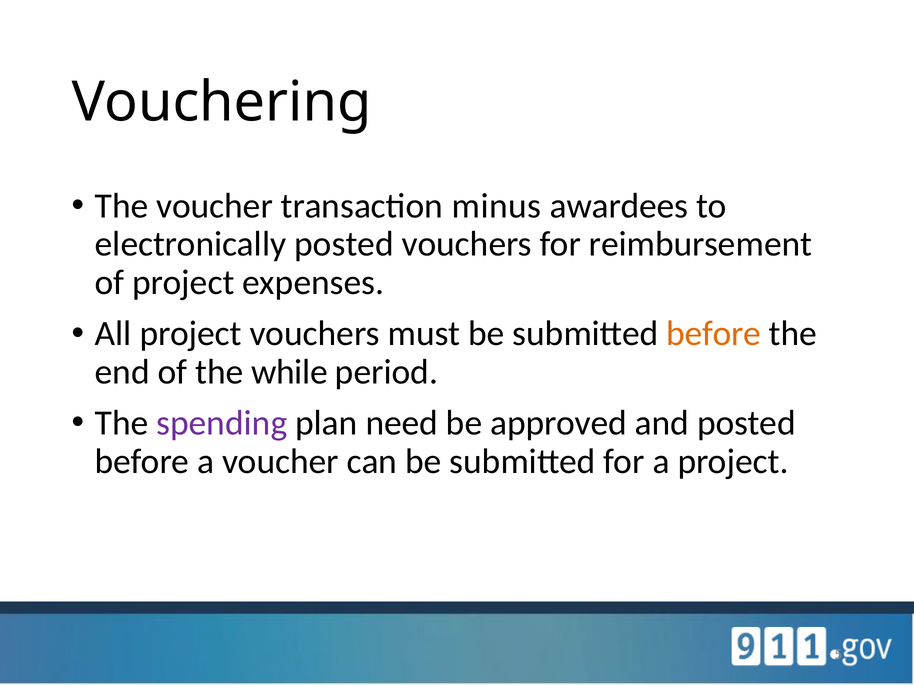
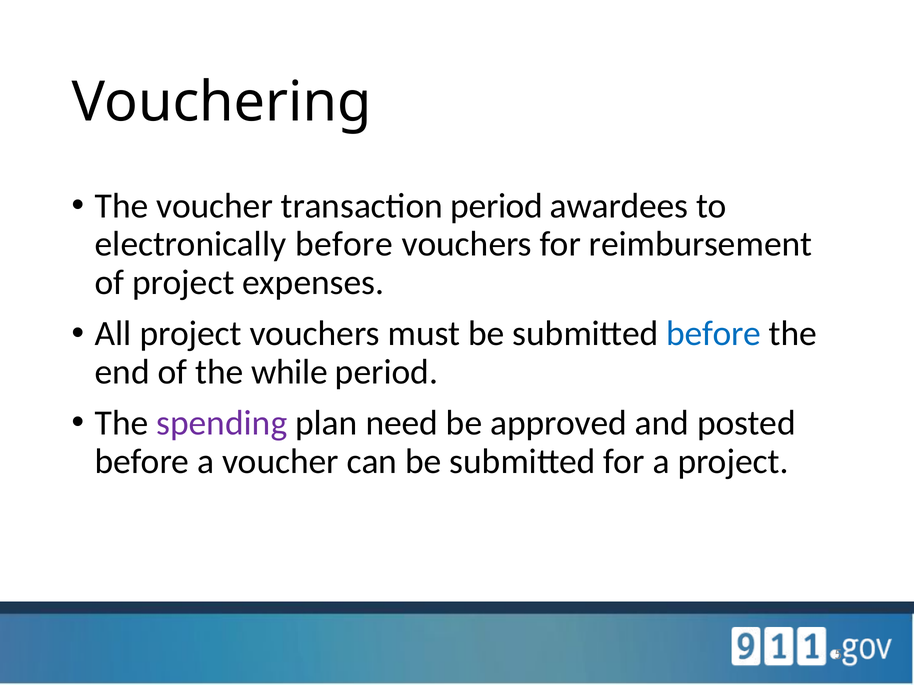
transaction minus: minus -> period
electronically posted: posted -> before
before at (714, 334) colour: orange -> blue
